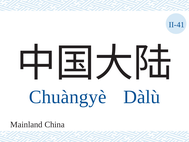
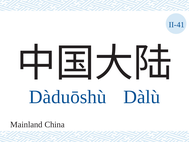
Chuàngyè: Chuàngyè -> Dàduōshù
